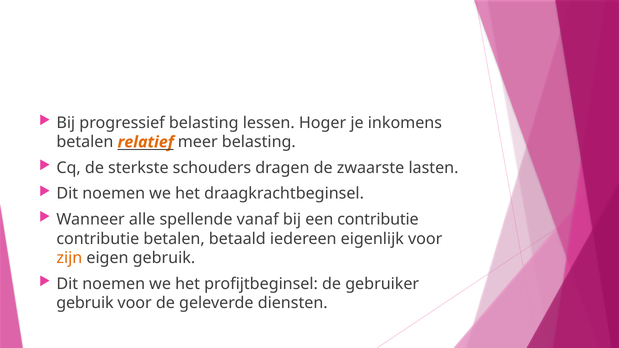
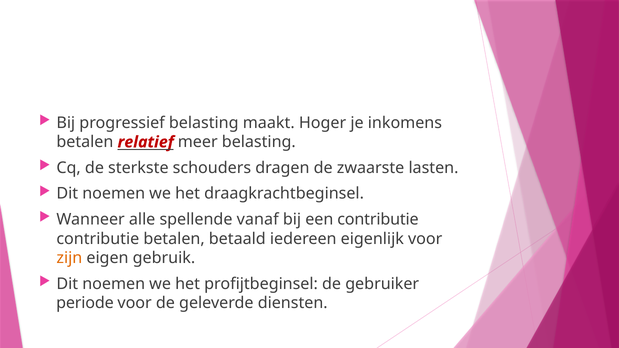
lessen: lessen -> maakt
relatief colour: orange -> red
gebruik at (85, 303): gebruik -> periode
